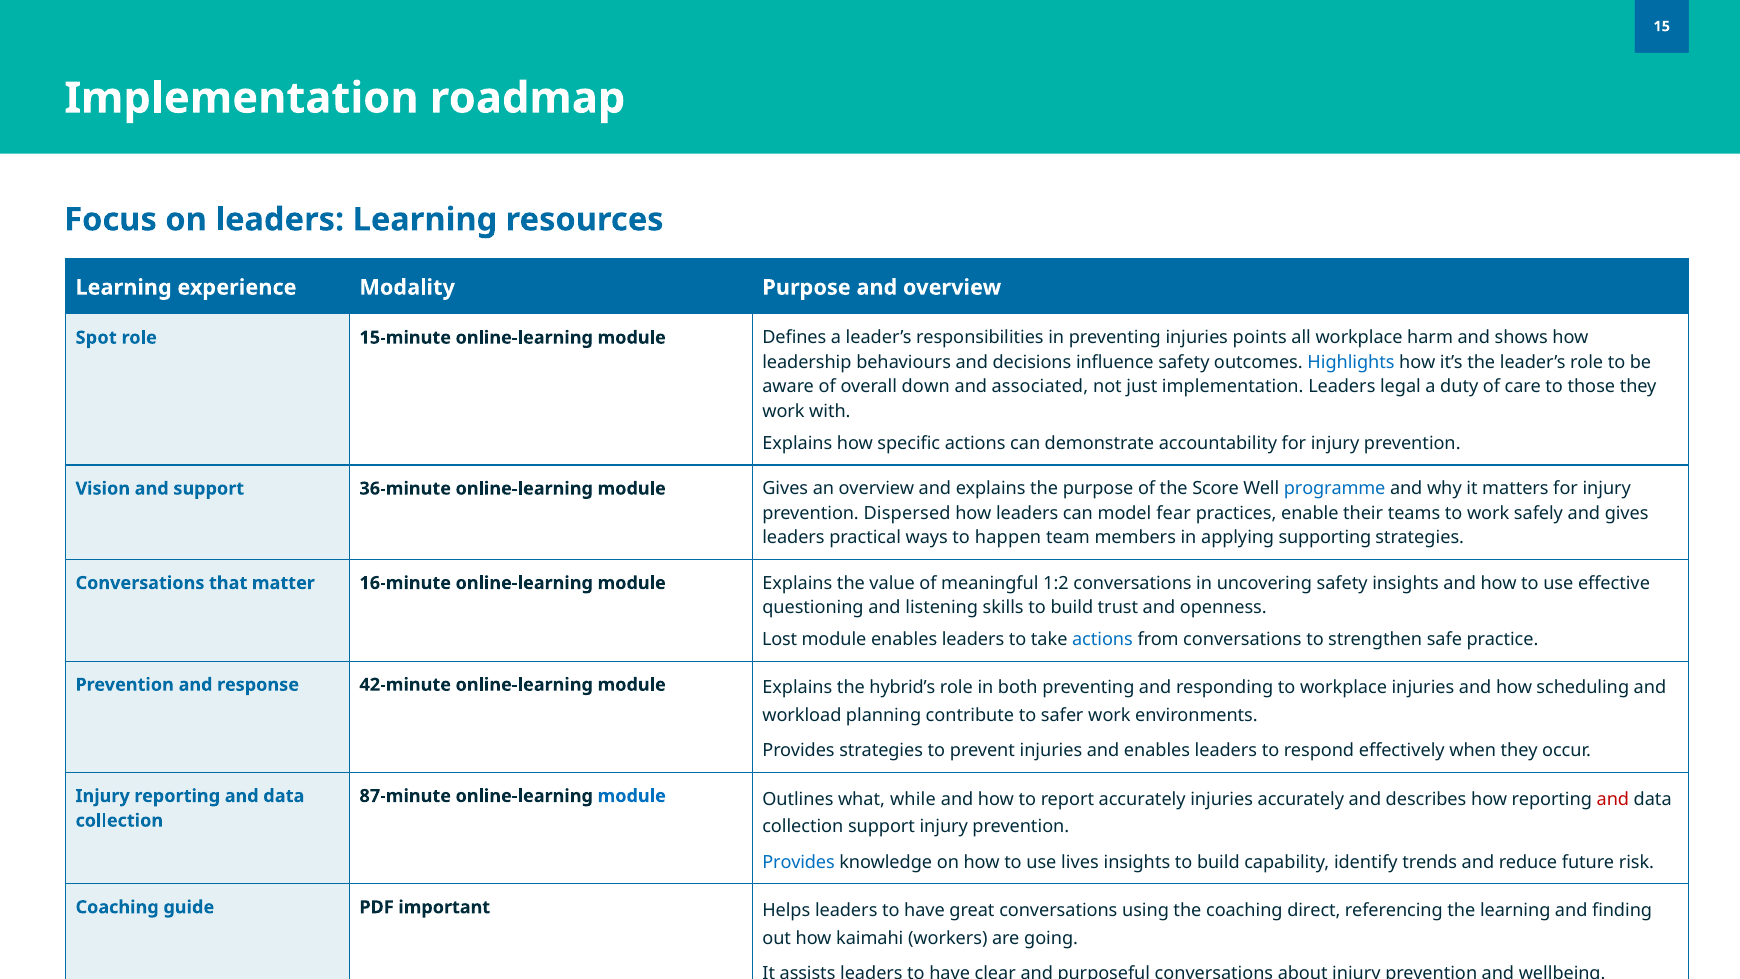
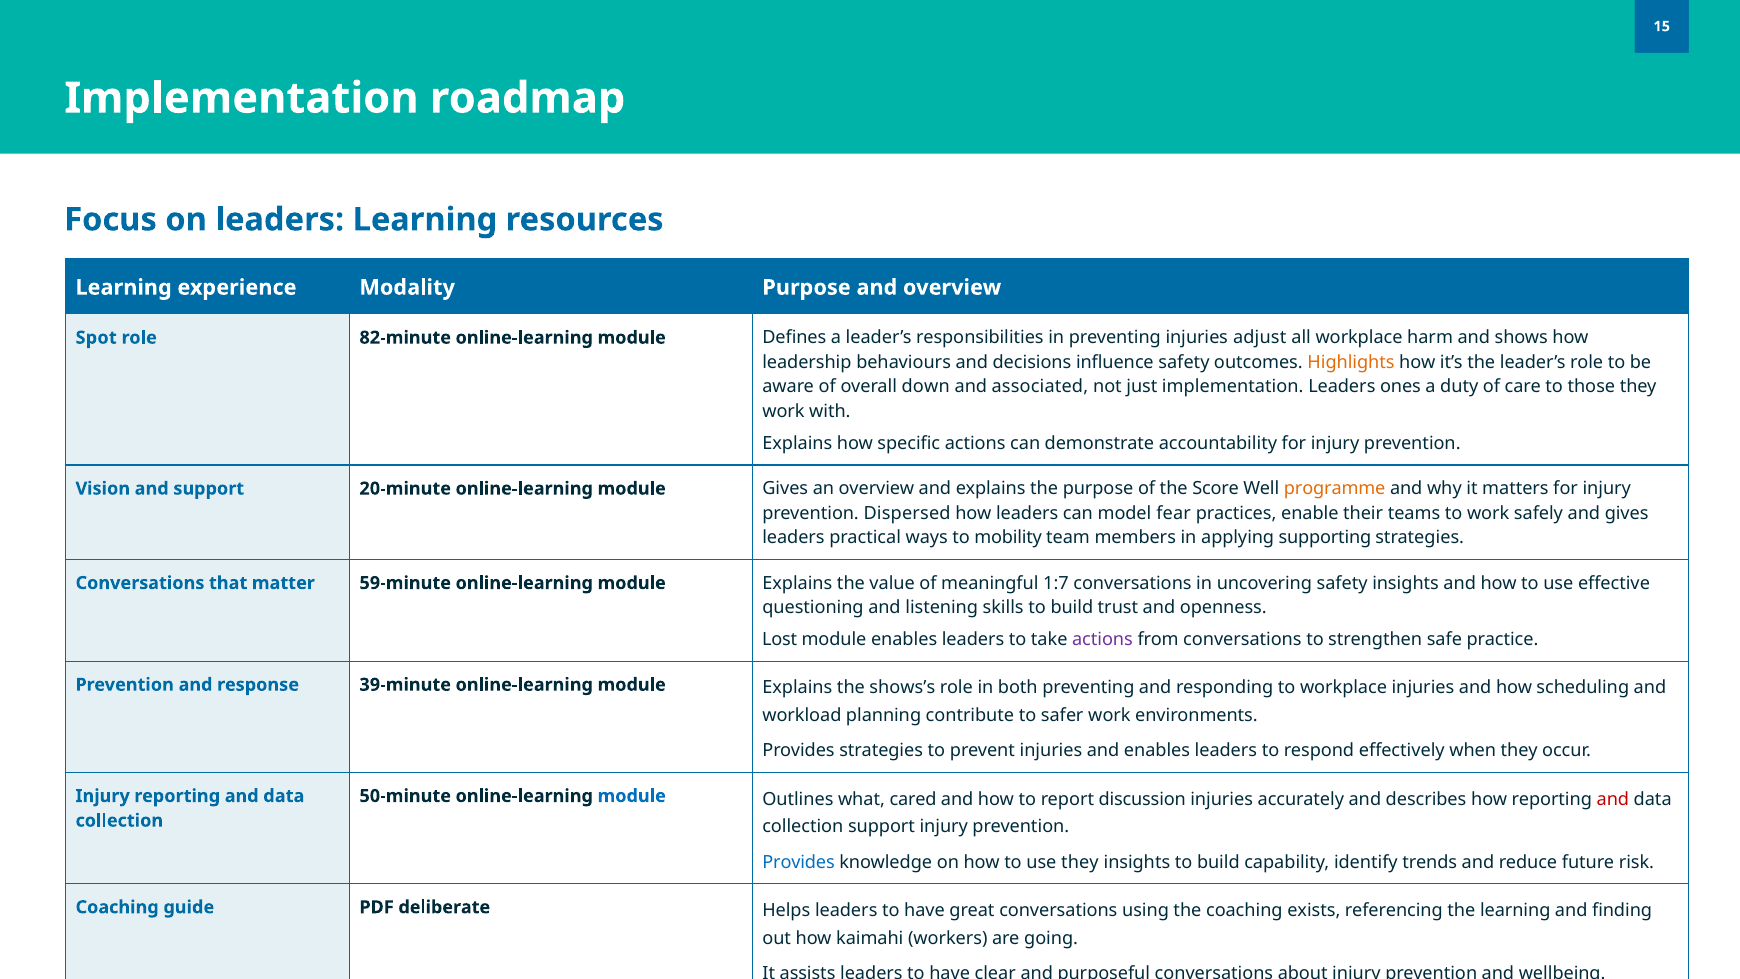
15-minute: 15-minute -> 82-minute
points: points -> adjust
Highlights colour: blue -> orange
legal: legal -> ones
36-minute: 36-minute -> 20-minute
programme colour: blue -> orange
happen: happen -> mobility
16-minute: 16-minute -> 59-minute
1:2: 1:2 -> 1:7
actions at (1102, 639) colour: blue -> purple
42-minute: 42-minute -> 39-minute
hybrid’s: hybrid’s -> shows’s
87-minute: 87-minute -> 50-minute
while: while -> cared
report accurately: accurately -> discussion
use lives: lives -> they
important: important -> deliberate
direct: direct -> exists
